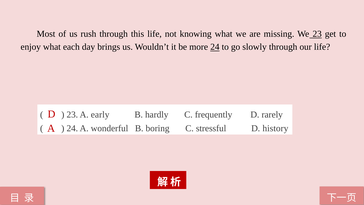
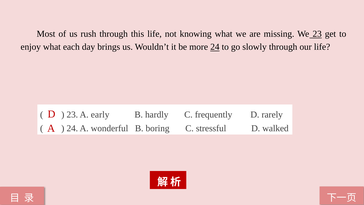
history: history -> walked
